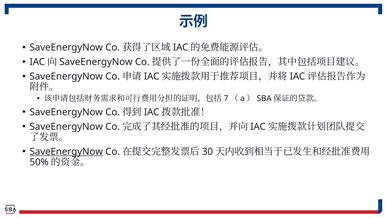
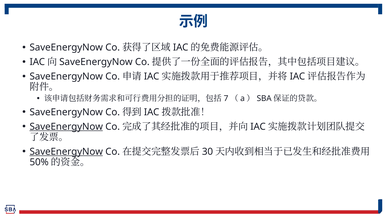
SaveEnergyNow at (66, 126) underline: none -> present
